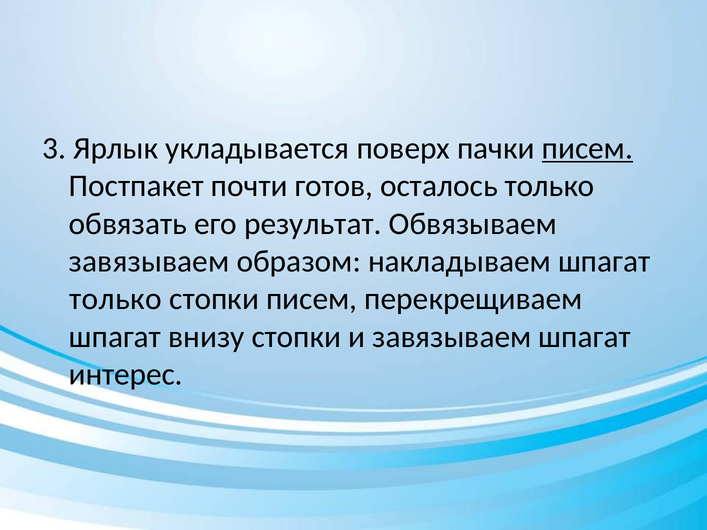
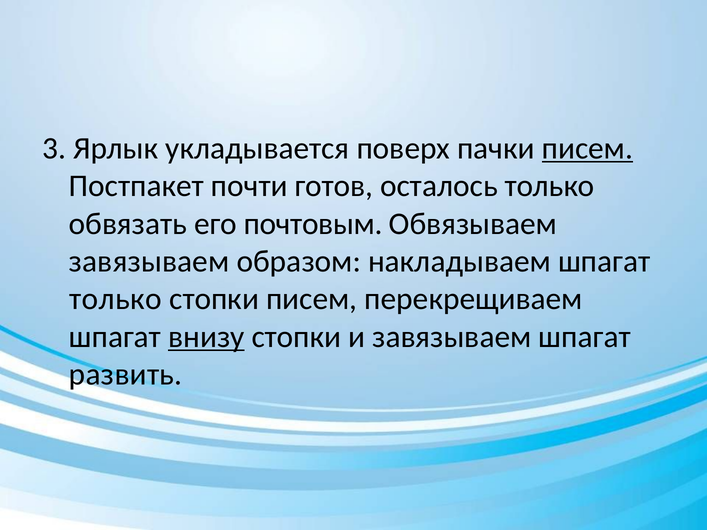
результат: результат -> почтовым
внизу underline: none -> present
интерес: интерес -> развить
